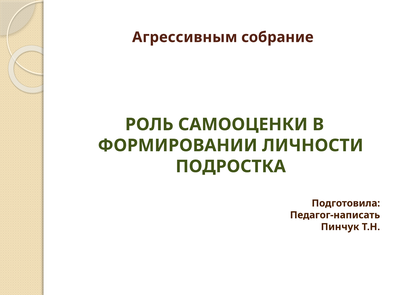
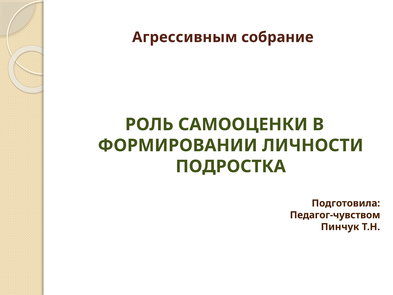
Педагог-написать: Педагог-написать -> Педагог-чувством
